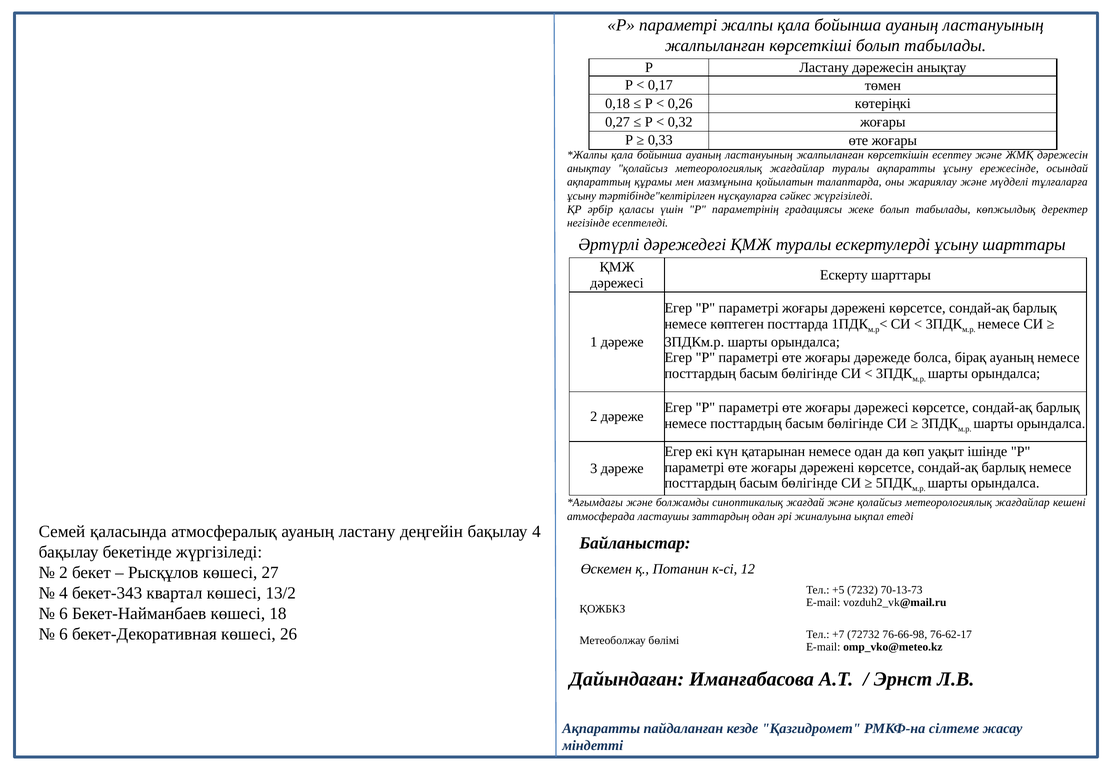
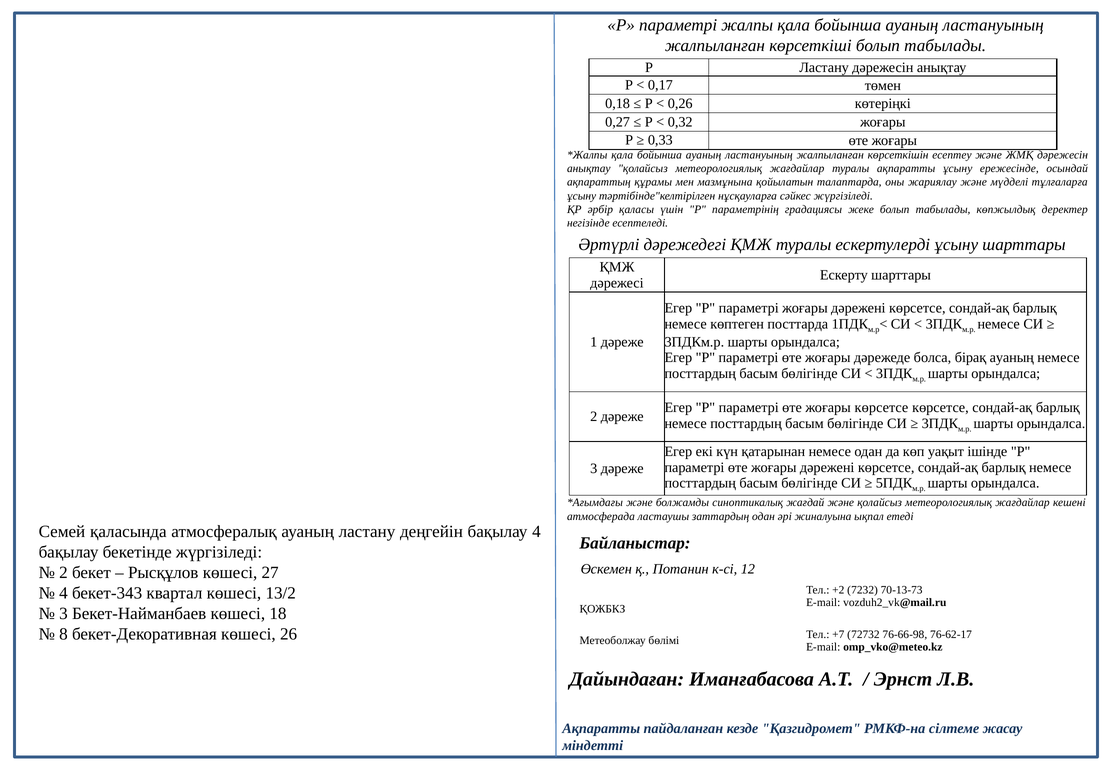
жоғары дәрежесі: дәрежесі -> көрсетсе
+5: +5 -> +2
6 at (63, 614): 6 -> 3
6 at (63, 634): 6 -> 8
